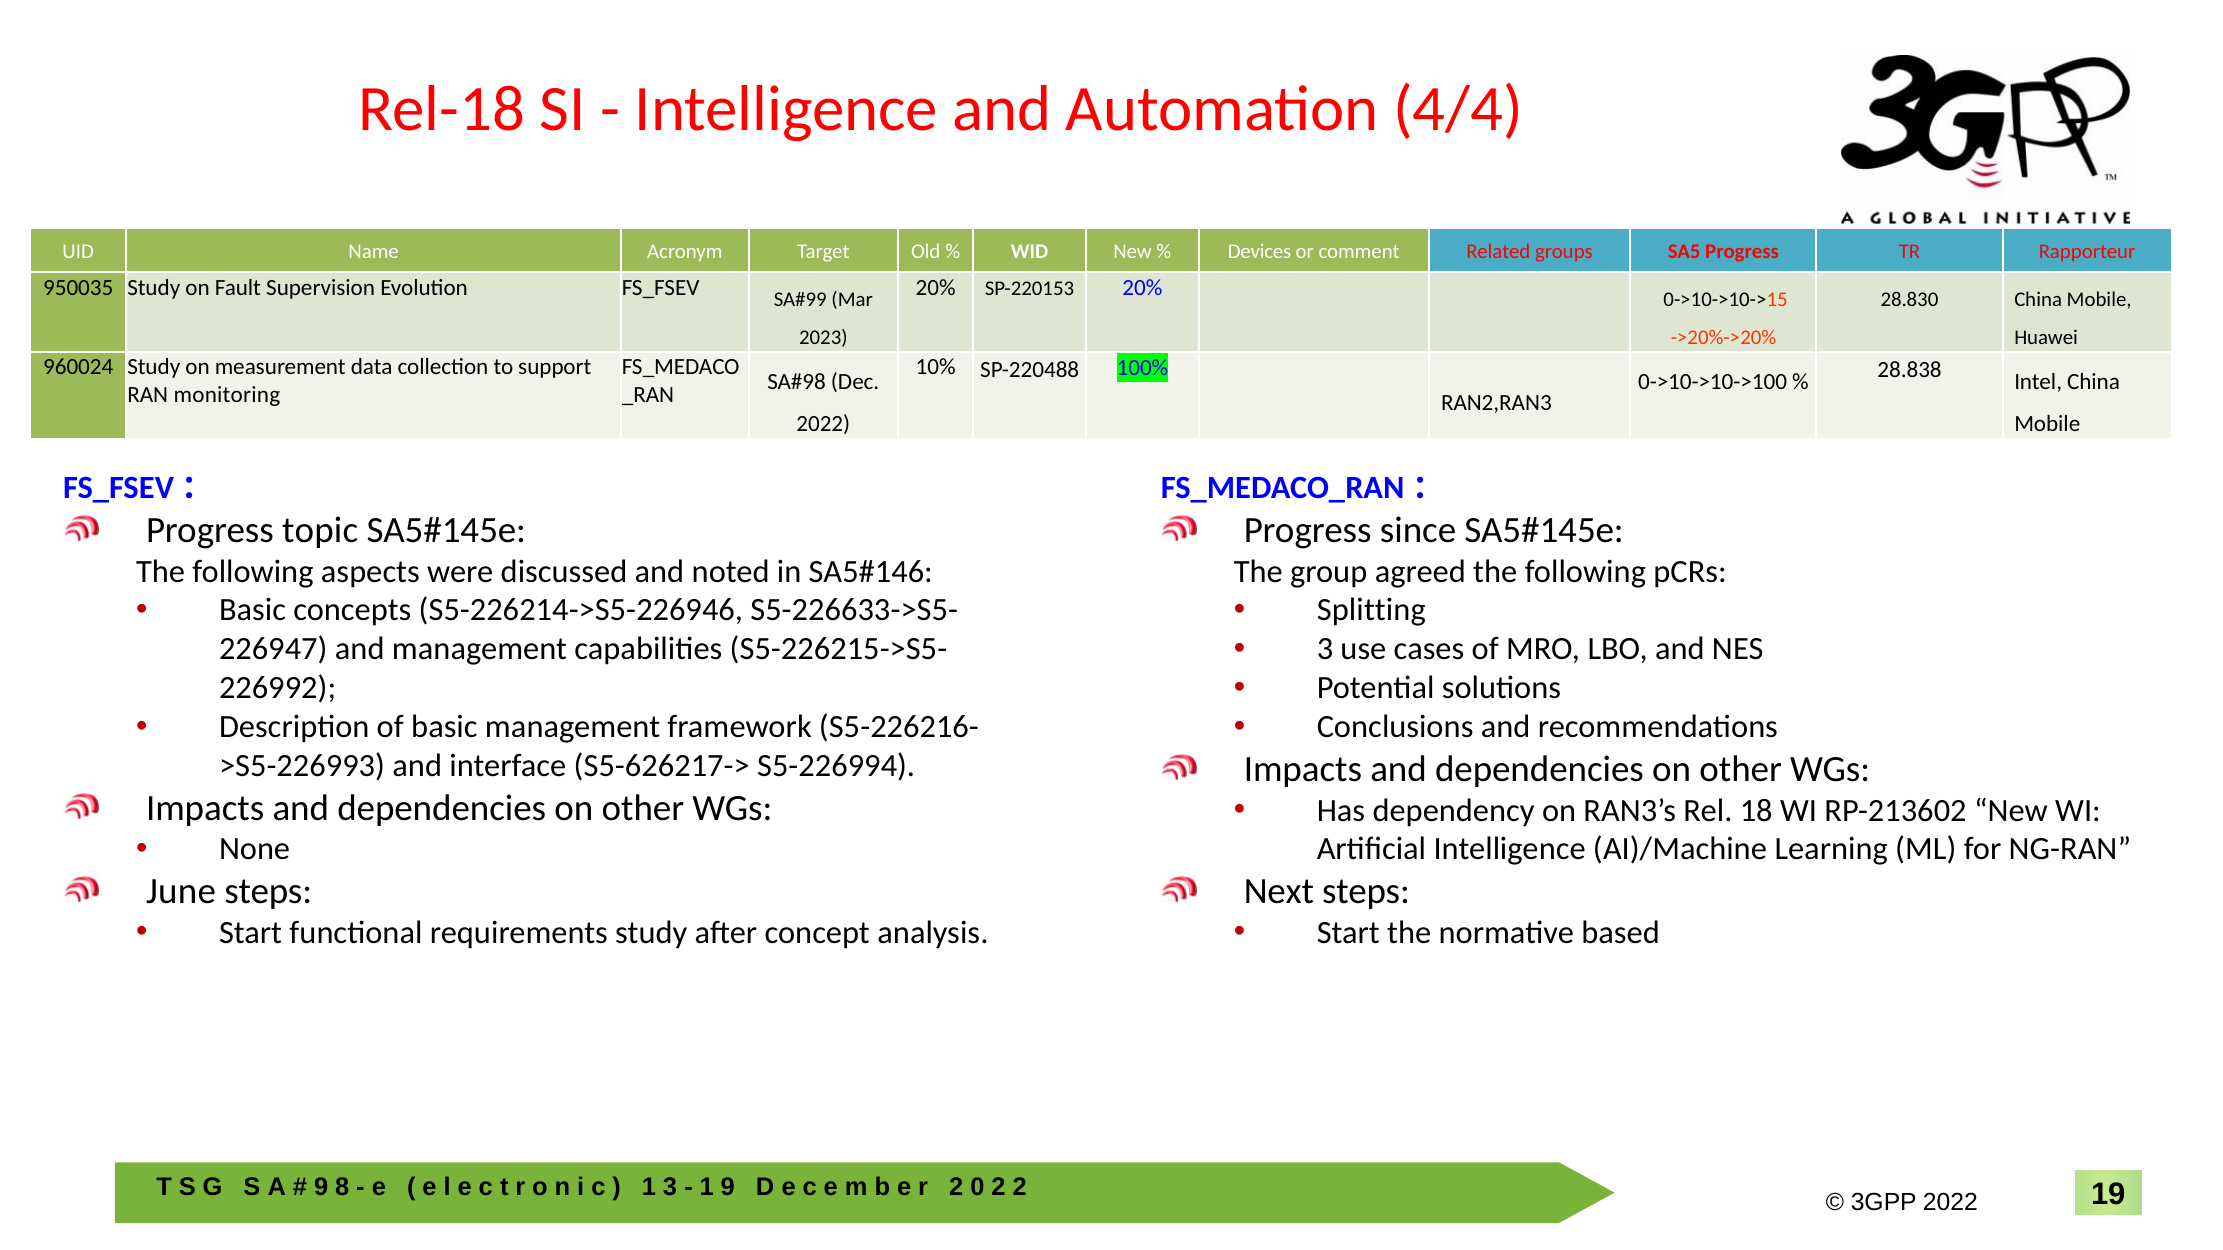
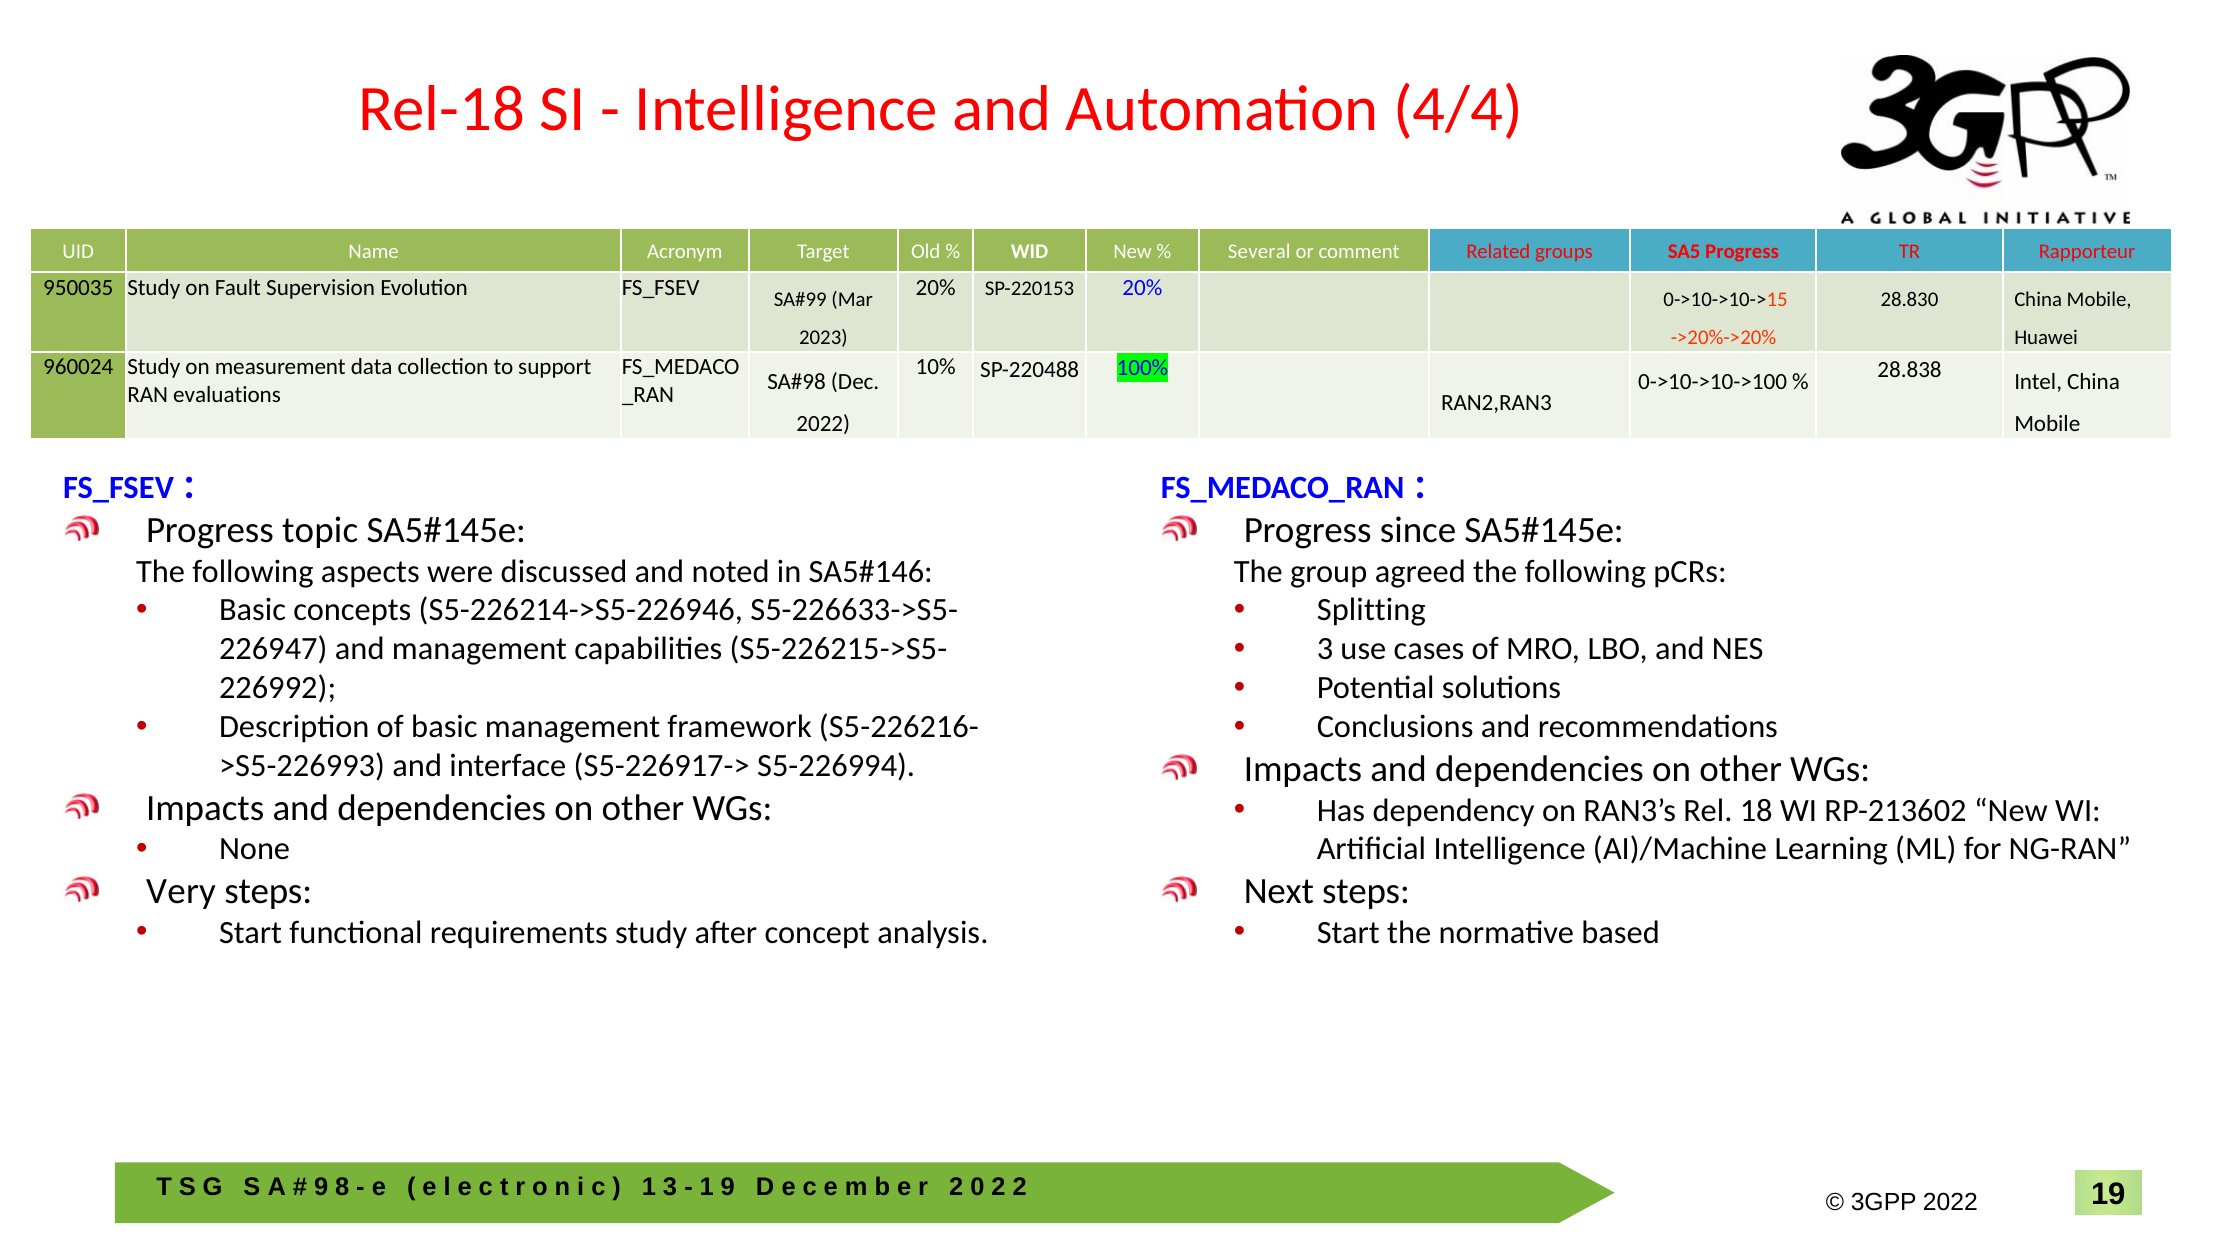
Devices: Devices -> Several
monitoring: monitoring -> evaluations
S5-626217->: S5-626217-> -> S5-226917->
June: June -> Very
